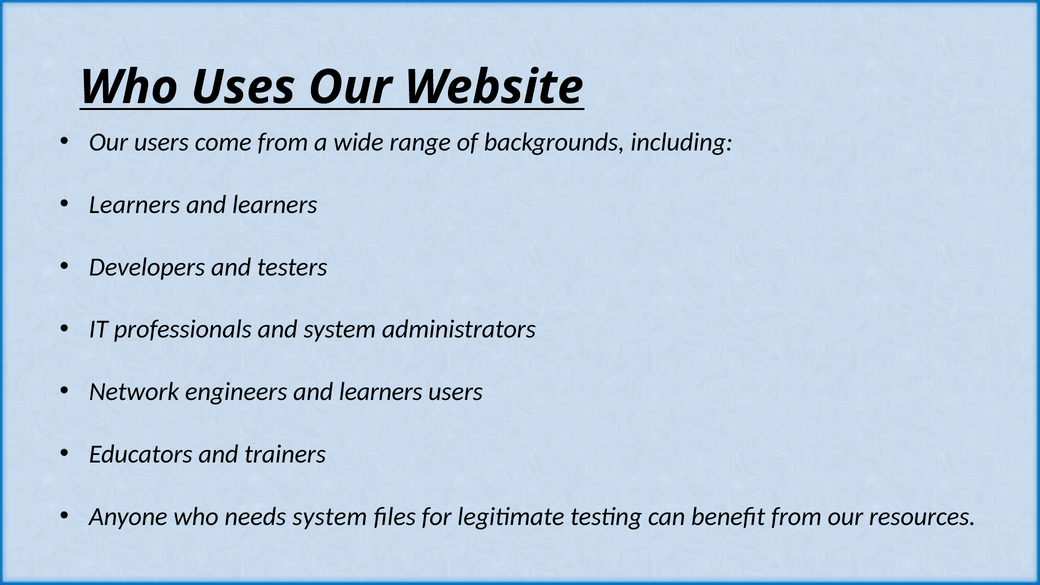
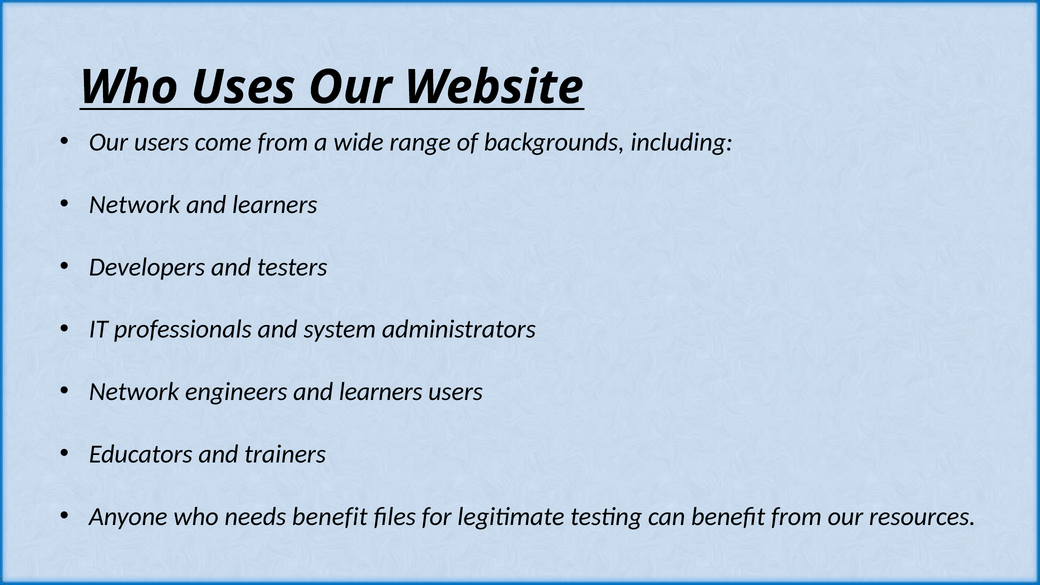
Learners at (135, 205): Learners -> Network
needs system: system -> benefit
